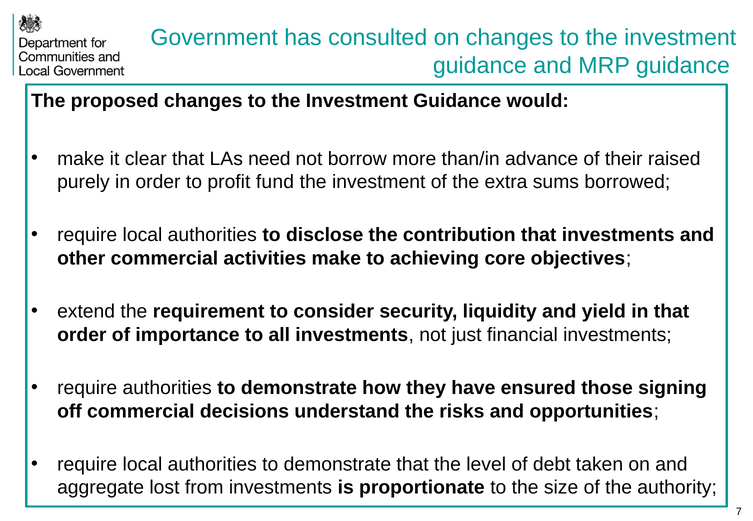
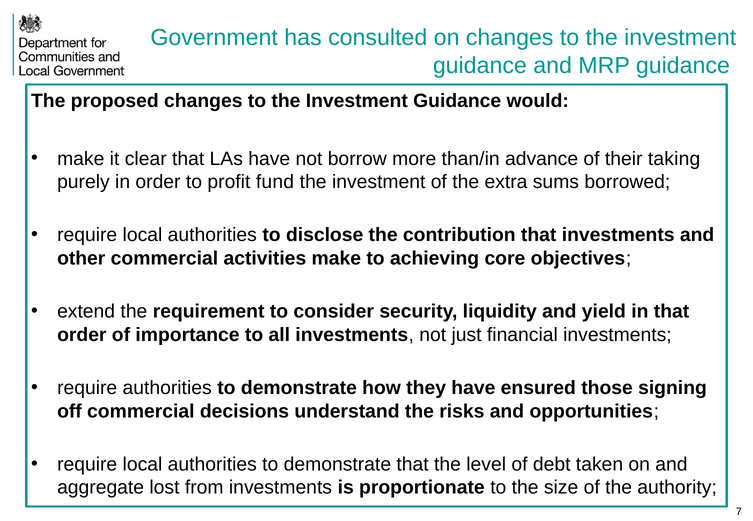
LAs need: need -> have
raised: raised -> taking
